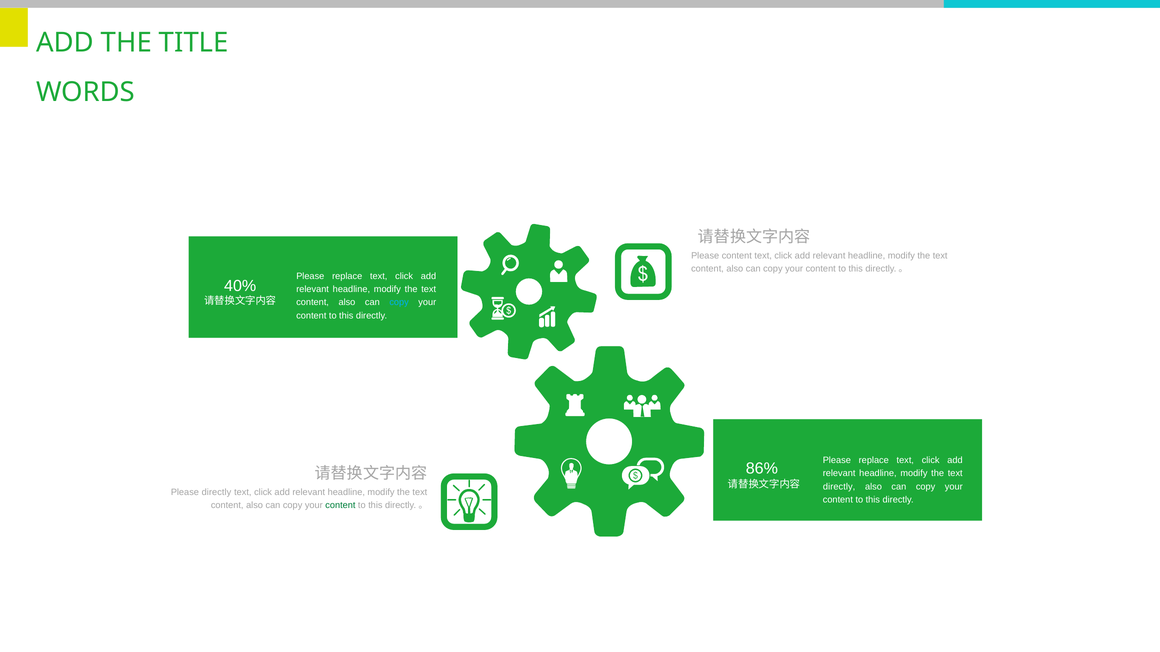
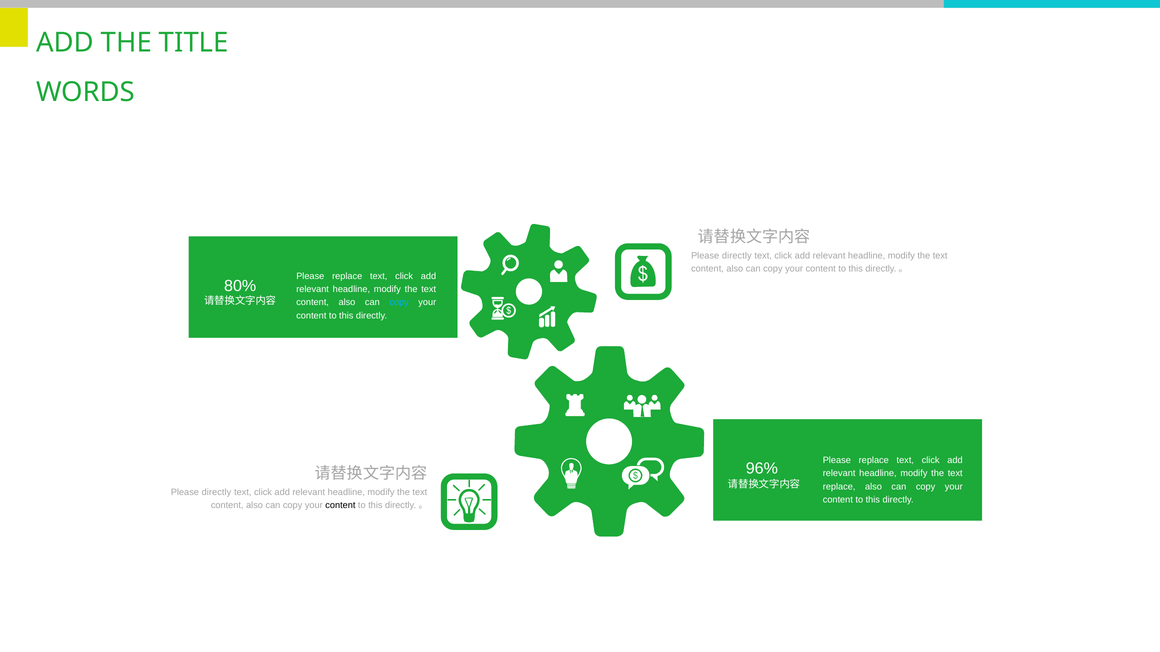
content at (737, 256): content -> directly
40%: 40% -> 80%
86%: 86% -> 96%
directly at (839, 487): directly -> replace
content at (340, 506) colour: green -> black
